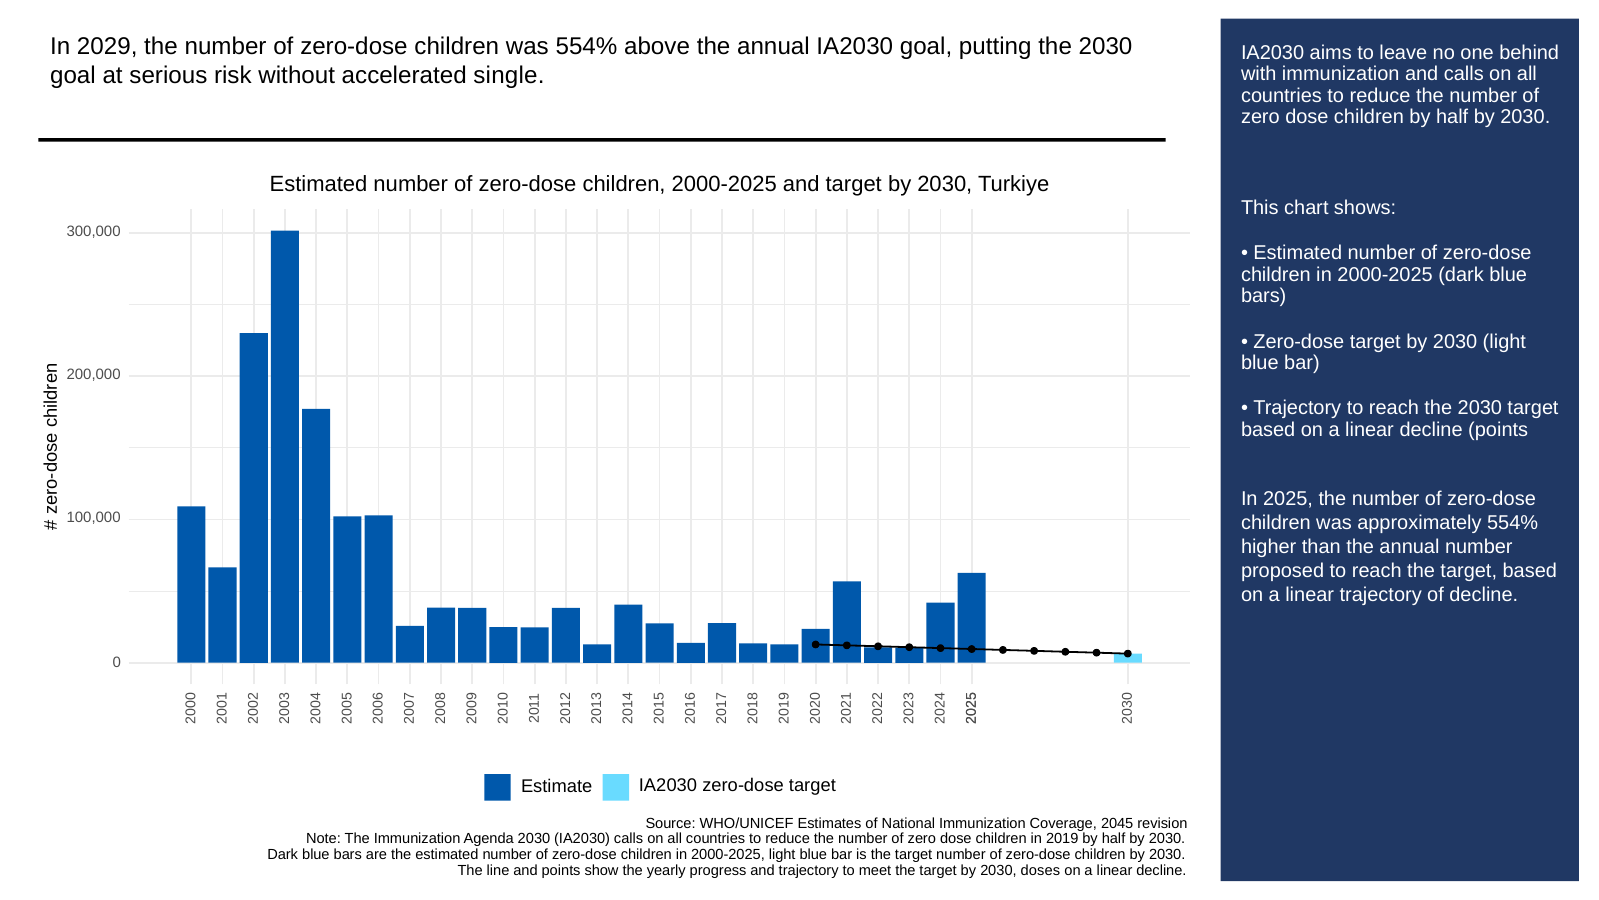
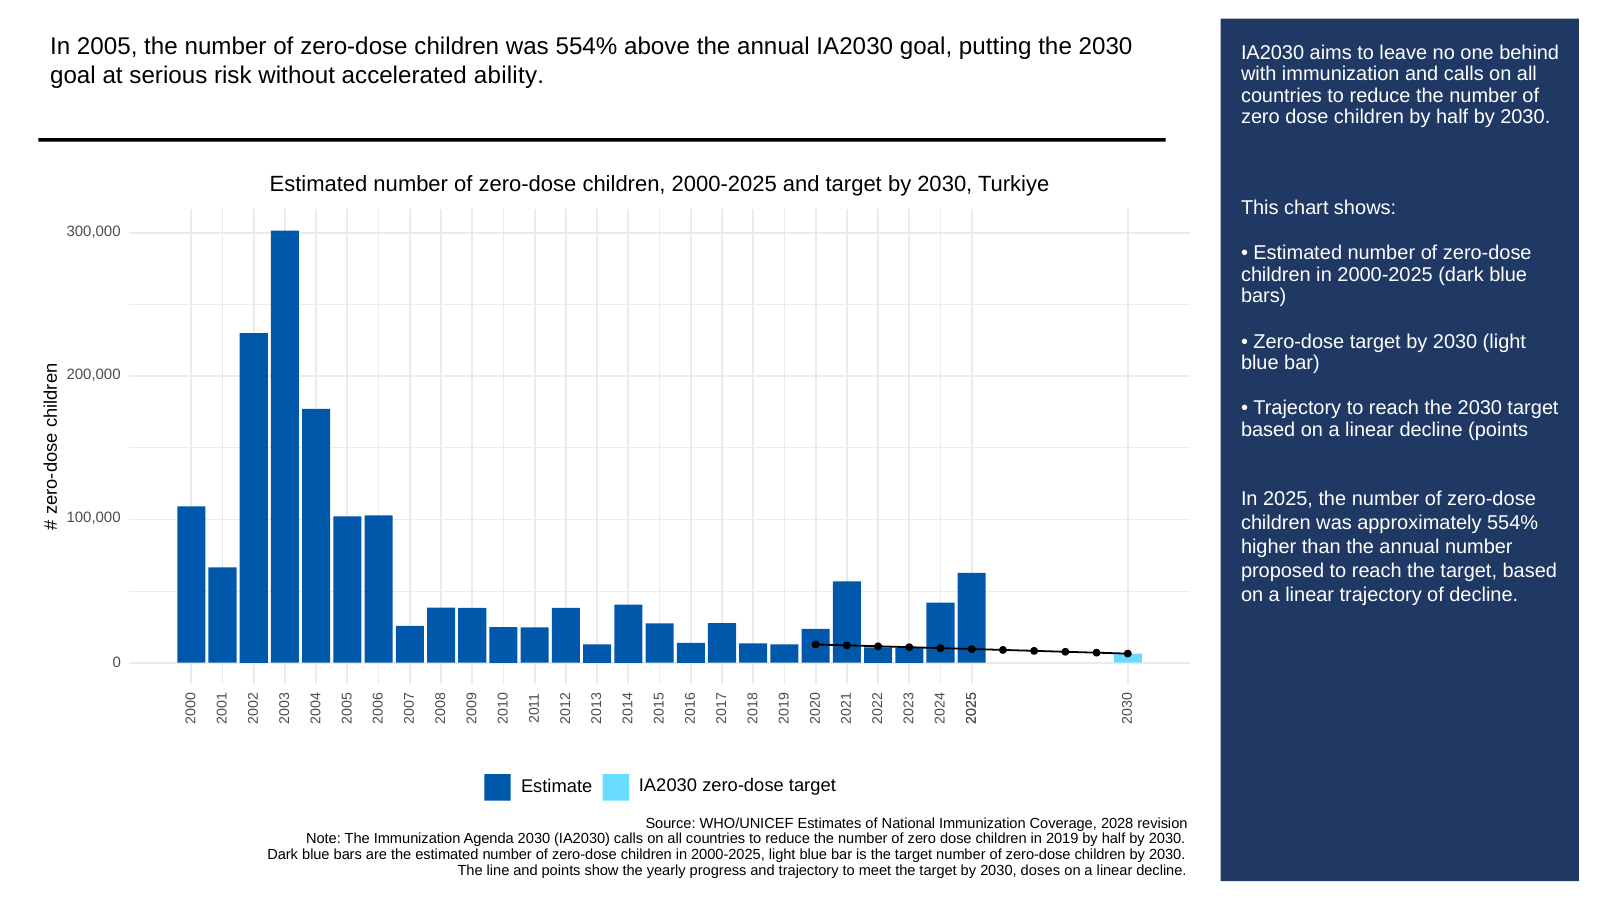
2029: 2029 -> 2005
single: single -> ability
2045: 2045 -> 2028
